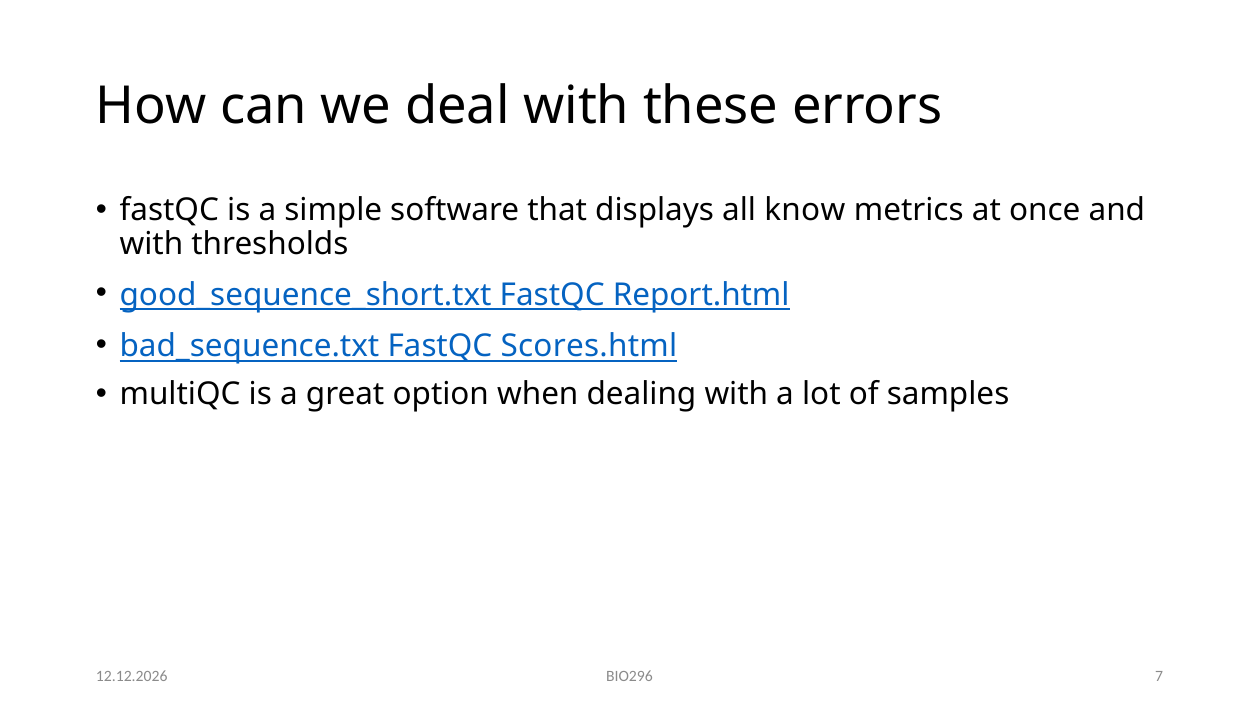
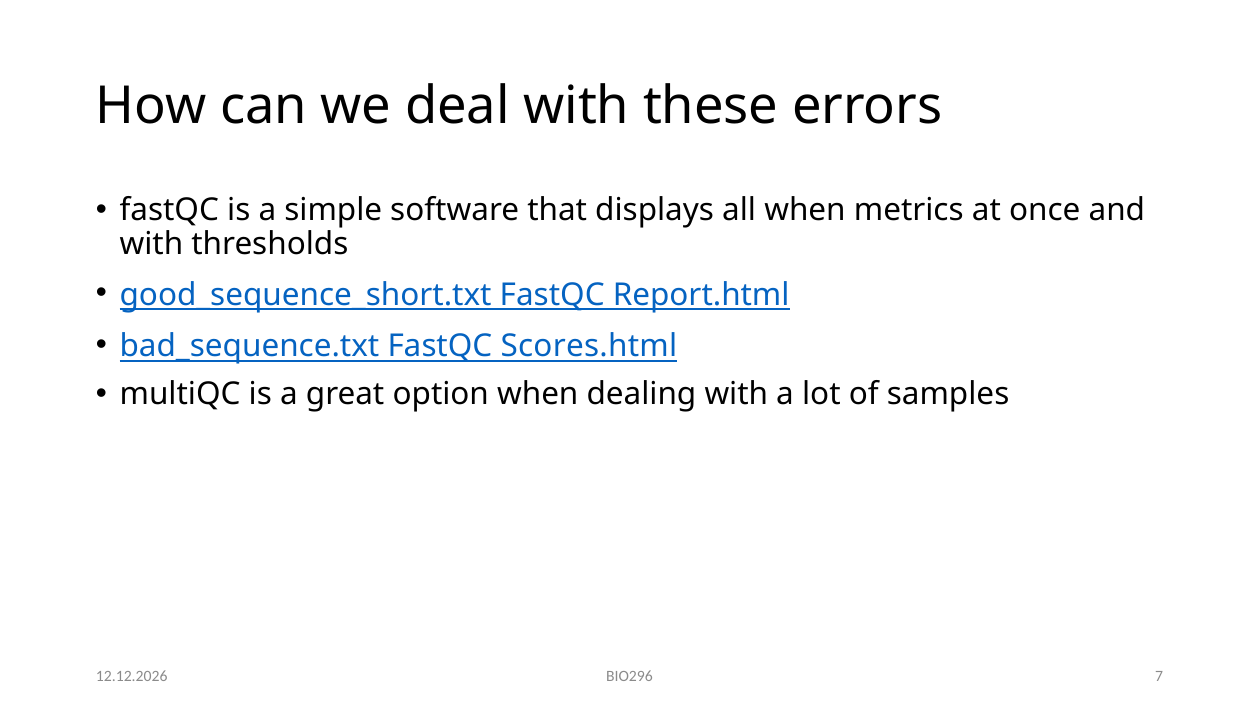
all know: know -> when
